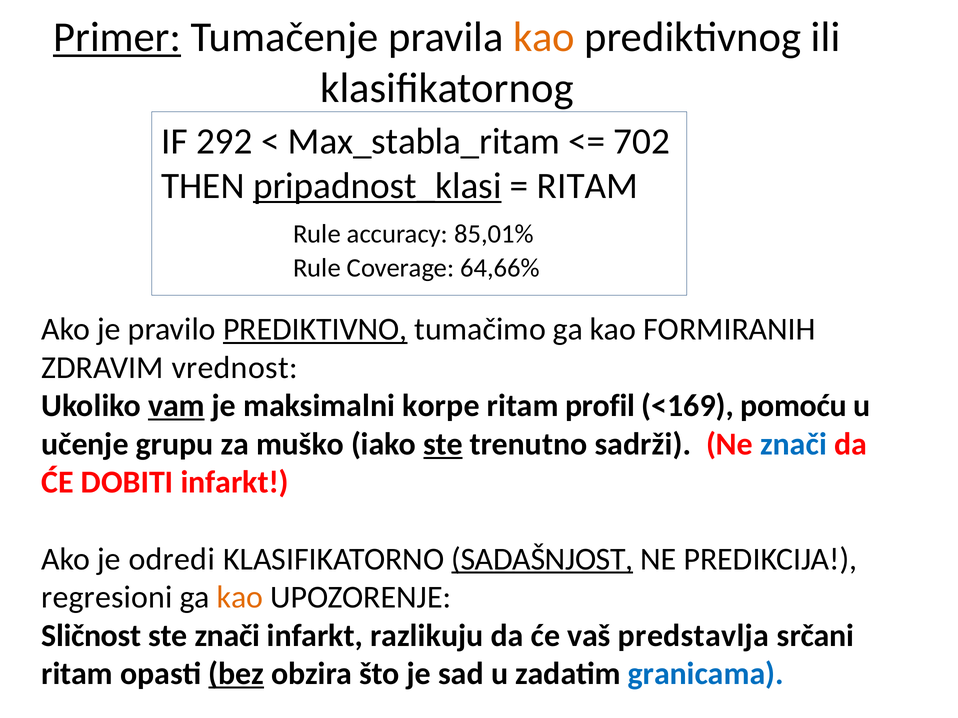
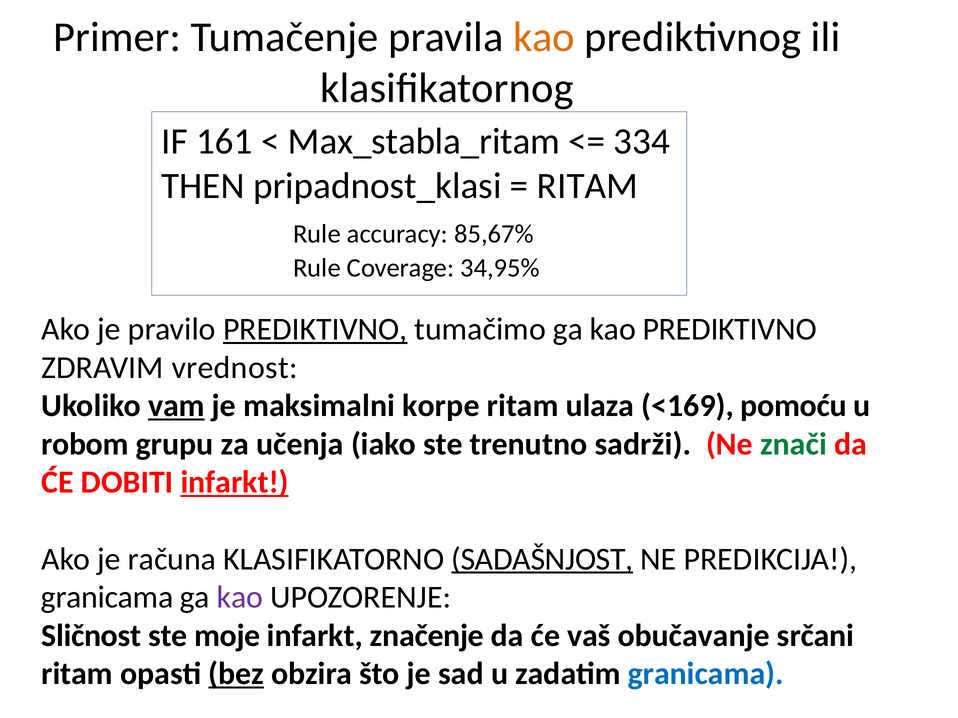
Primer underline: present -> none
292: 292 -> 161
702: 702 -> 334
pripadnost_klasi underline: present -> none
85,01%: 85,01% -> 85,67%
64,66%: 64,66% -> 34,95%
kao FORMIRANIH: FORMIRANIH -> PREDIKTIVNO
profil: profil -> ulaza
učenje: učenje -> robom
muško: muško -> učenja
ste at (443, 444) underline: present -> none
znači at (793, 444) colour: blue -> green
infarkt at (235, 483) underline: none -> present
odredi: odredi -> računa
regresioni at (107, 598): regresioni -> granicama
kao at (240, 598) colour: orange -> purple
ste znači: znači -> moje
razlikuju: razlikuju -> značenje
predstavlja: predstavlja -> obučavanje
